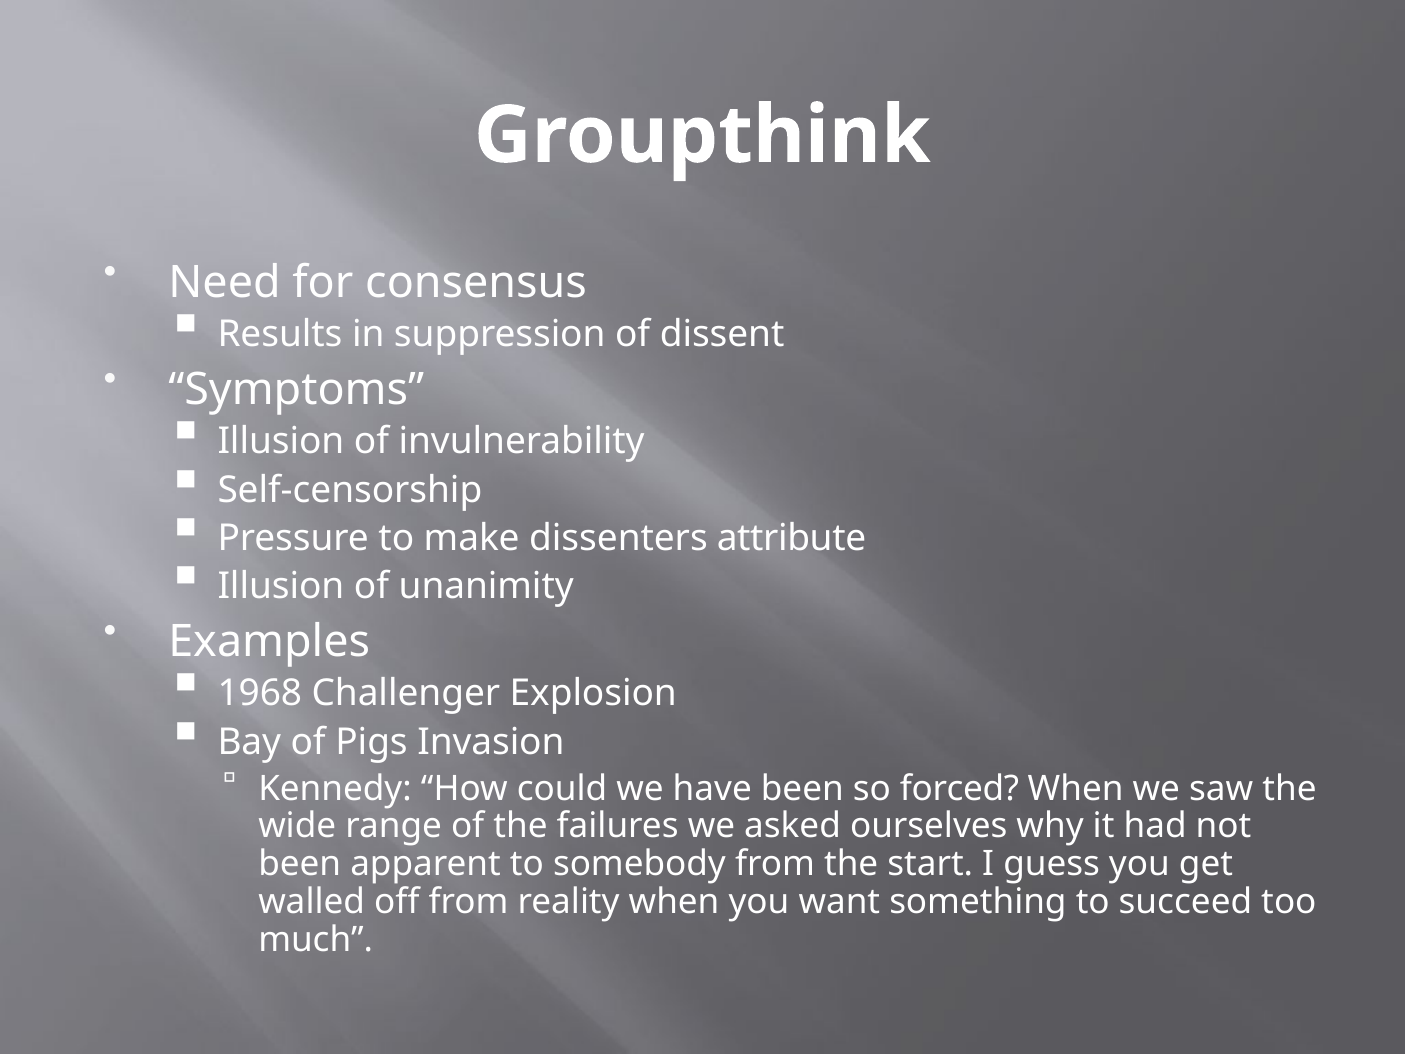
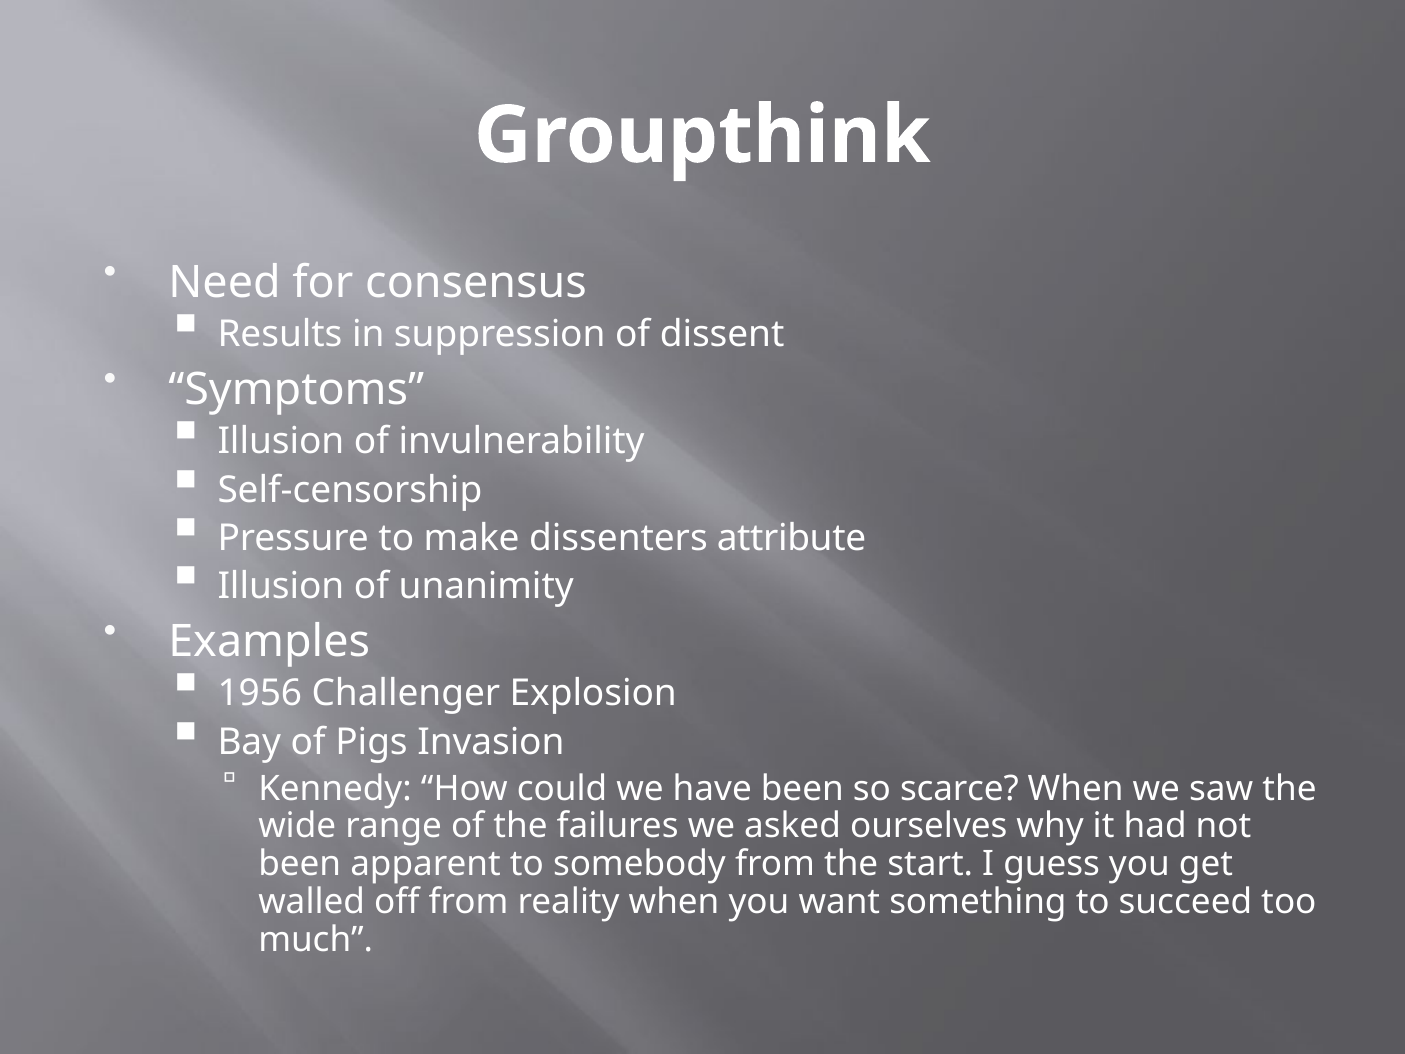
1968: 1968 -> 1956
forced: forced -> scarce
